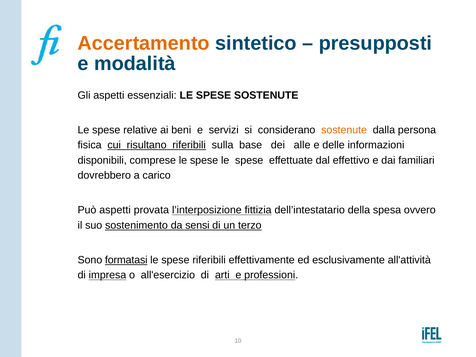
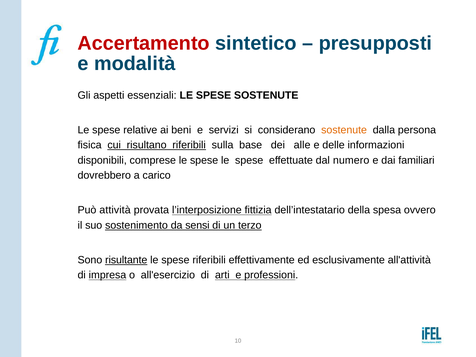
Accertamento colour: orange -> red
effettivo: effettivo -> numero
Può aspetti: aspetti -> attività
formatasi: formatasi -> risultante
